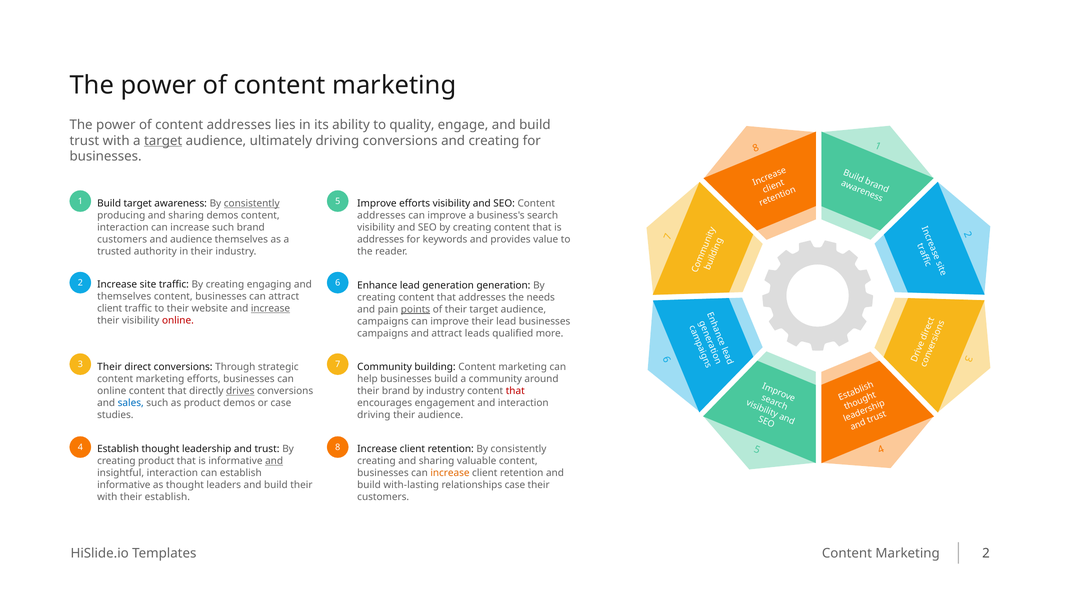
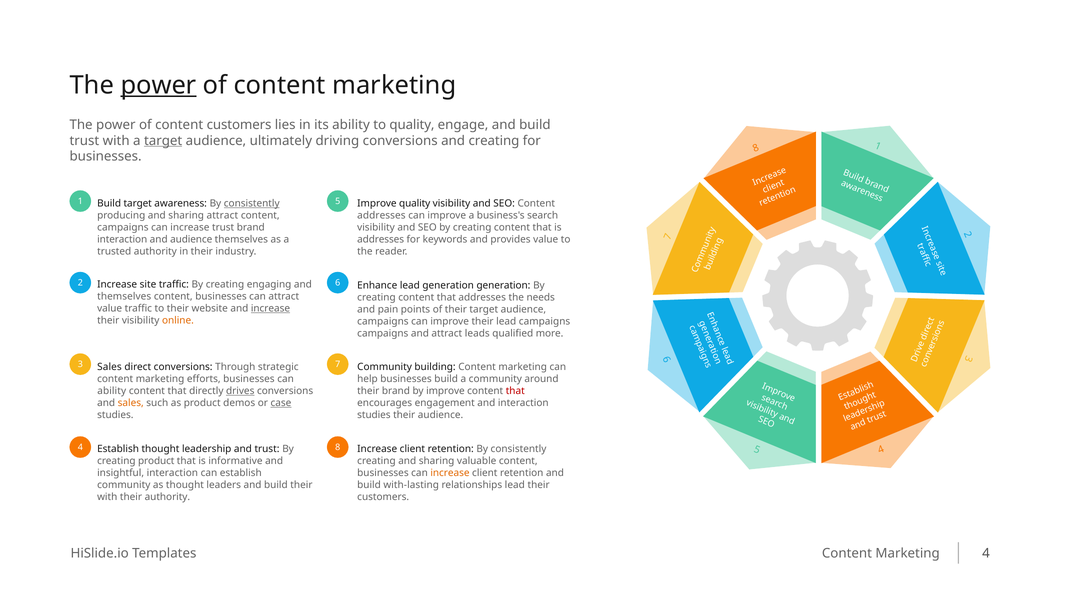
power at (159, 85) underline: none -> present
of content addresses: addresses -> customers
Improve efforts: efforts -> quality
sharing demos: demos -> attract
interaction at (123, 228): interaction -> campaigns
increase such: such -> trust
customers at (122, 240): customers -> interaction
client at (110, 309): client -> value
points underline: present -> none
online at (178, 321) colour: red -> orange
lead businesses: businesses -> campaigns
Their at (109, 367): Their -> Sales
online at (112, 391): online -> ability
by industry: industry -> improve
sales at (131, 403) colour: blue -> orange
case at (281, 403) underline: none -> present
driving at (374, 415): driving -> studies
and at (274, 461) underline: present -> none
informative at (124, 485): informative -> community
relationships case: case -> lead
their establish: establish -> authority
2 at (986, 554): 2 -> 4
